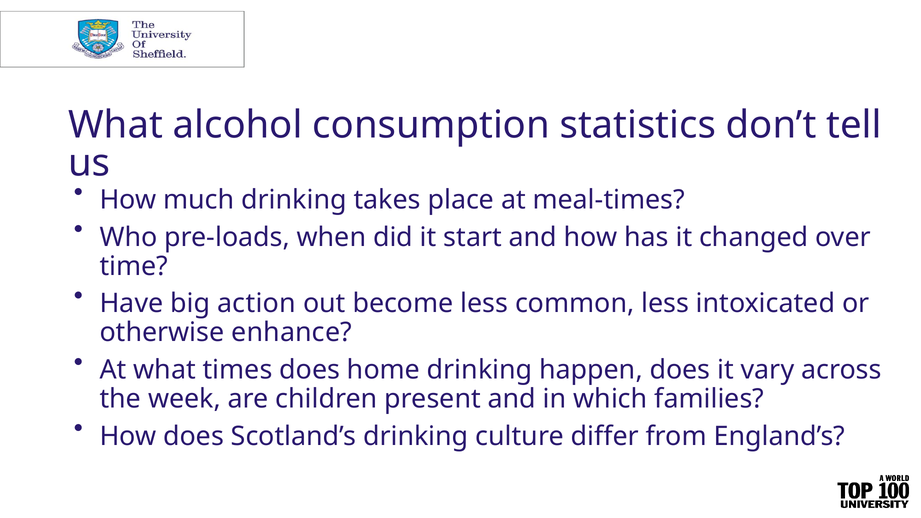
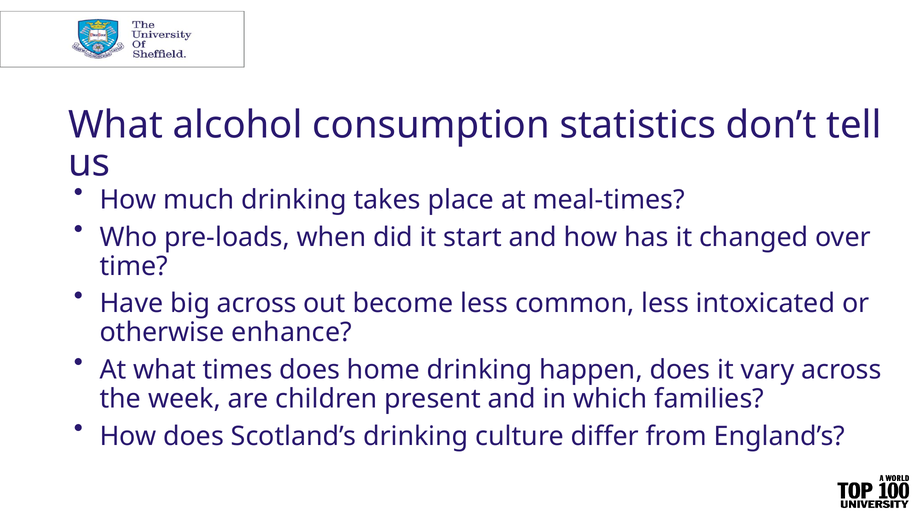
big action: action -> across
